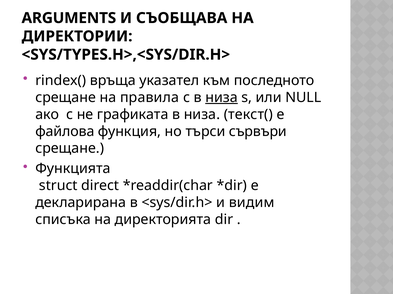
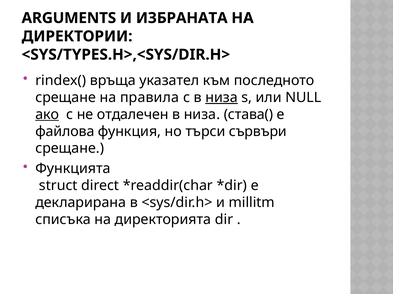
СЪОБЩАВА: СЪОБЩАВА -> ИЗБРАНАТА
ако underline: none -> present
графиката: графиката -> отдалечен
текст(: текст( -> става(
видим: видим -> millitm
